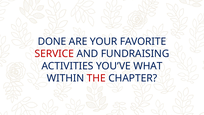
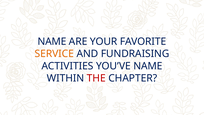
DONE at (52, 41): DONE -> NAME
SERVICE colour: red -> orange
YOU’VE WHAT: WHAT -> NAME
